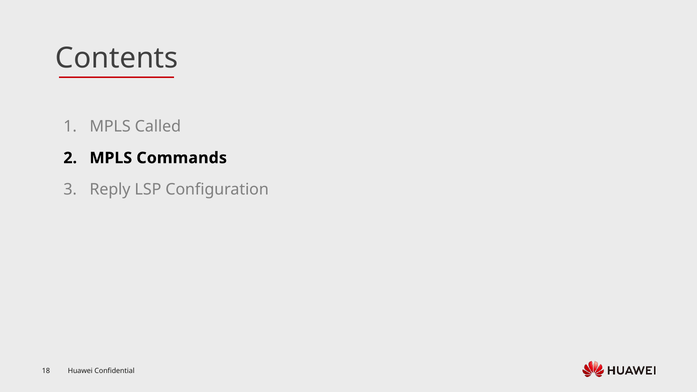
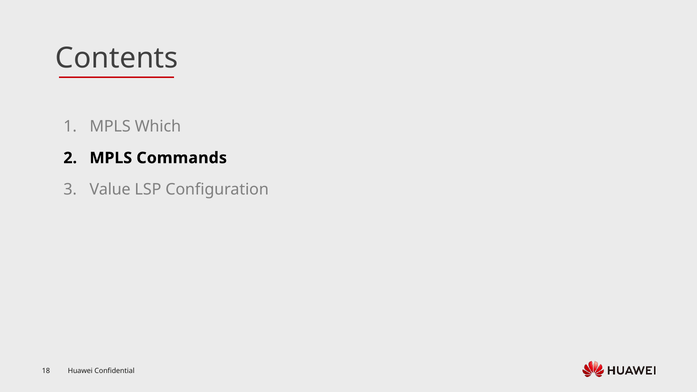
Called: Called -> Which
Reply: Reply -> Value
